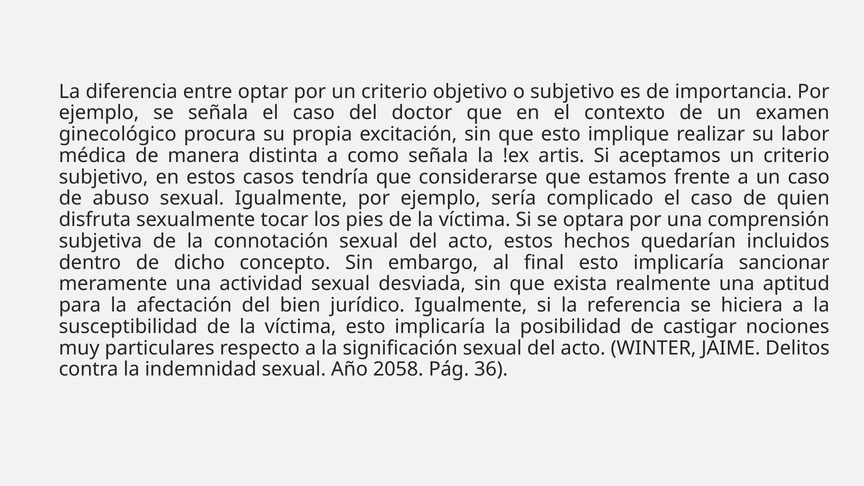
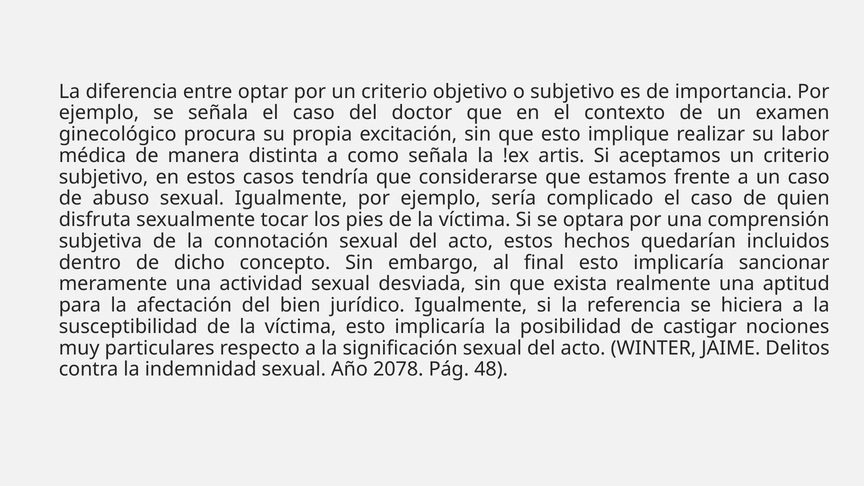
2058: 2058 -> 2078
36: 36 -> 48
